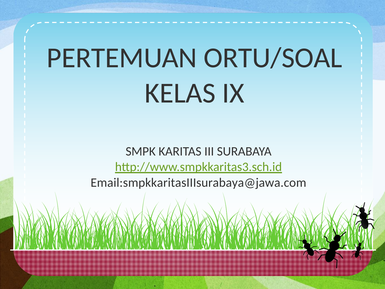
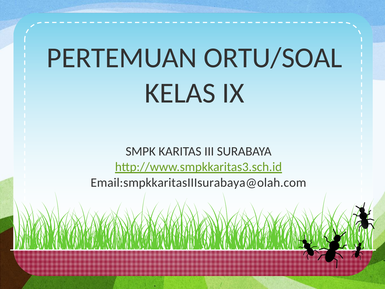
Email:smpkkaritasIIIsurabaya@jawa.com: Email:smpkkaritasIIIsurabaya@jawa.com -> Email:smpkkaritasIIIsurabaya@olah.com
